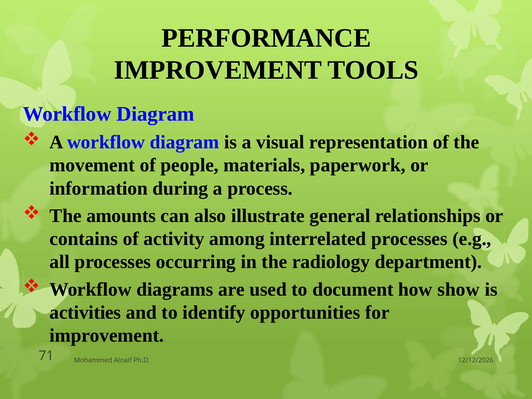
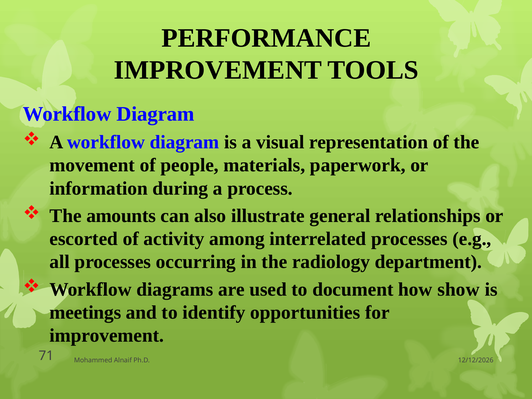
contains: contains -> escorted
activities: activities -> meetings
